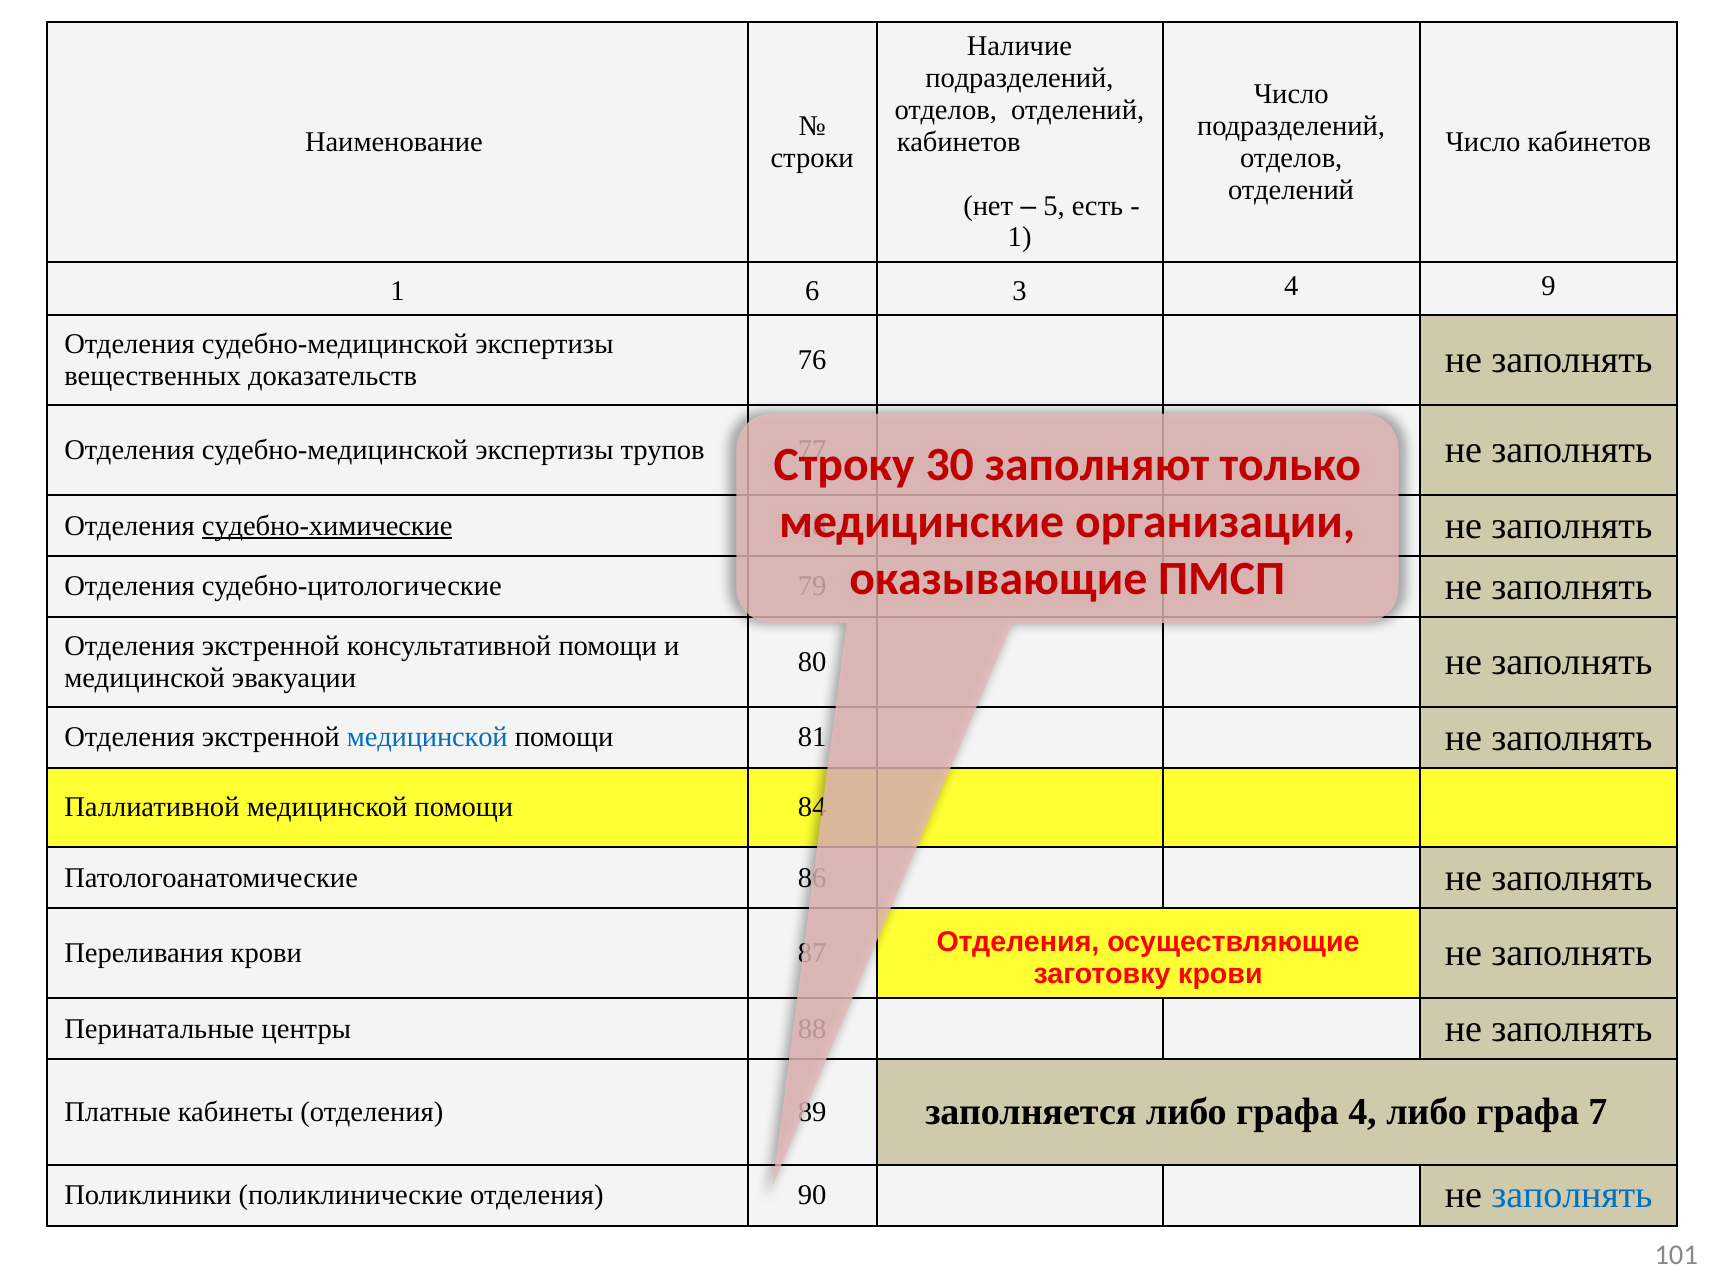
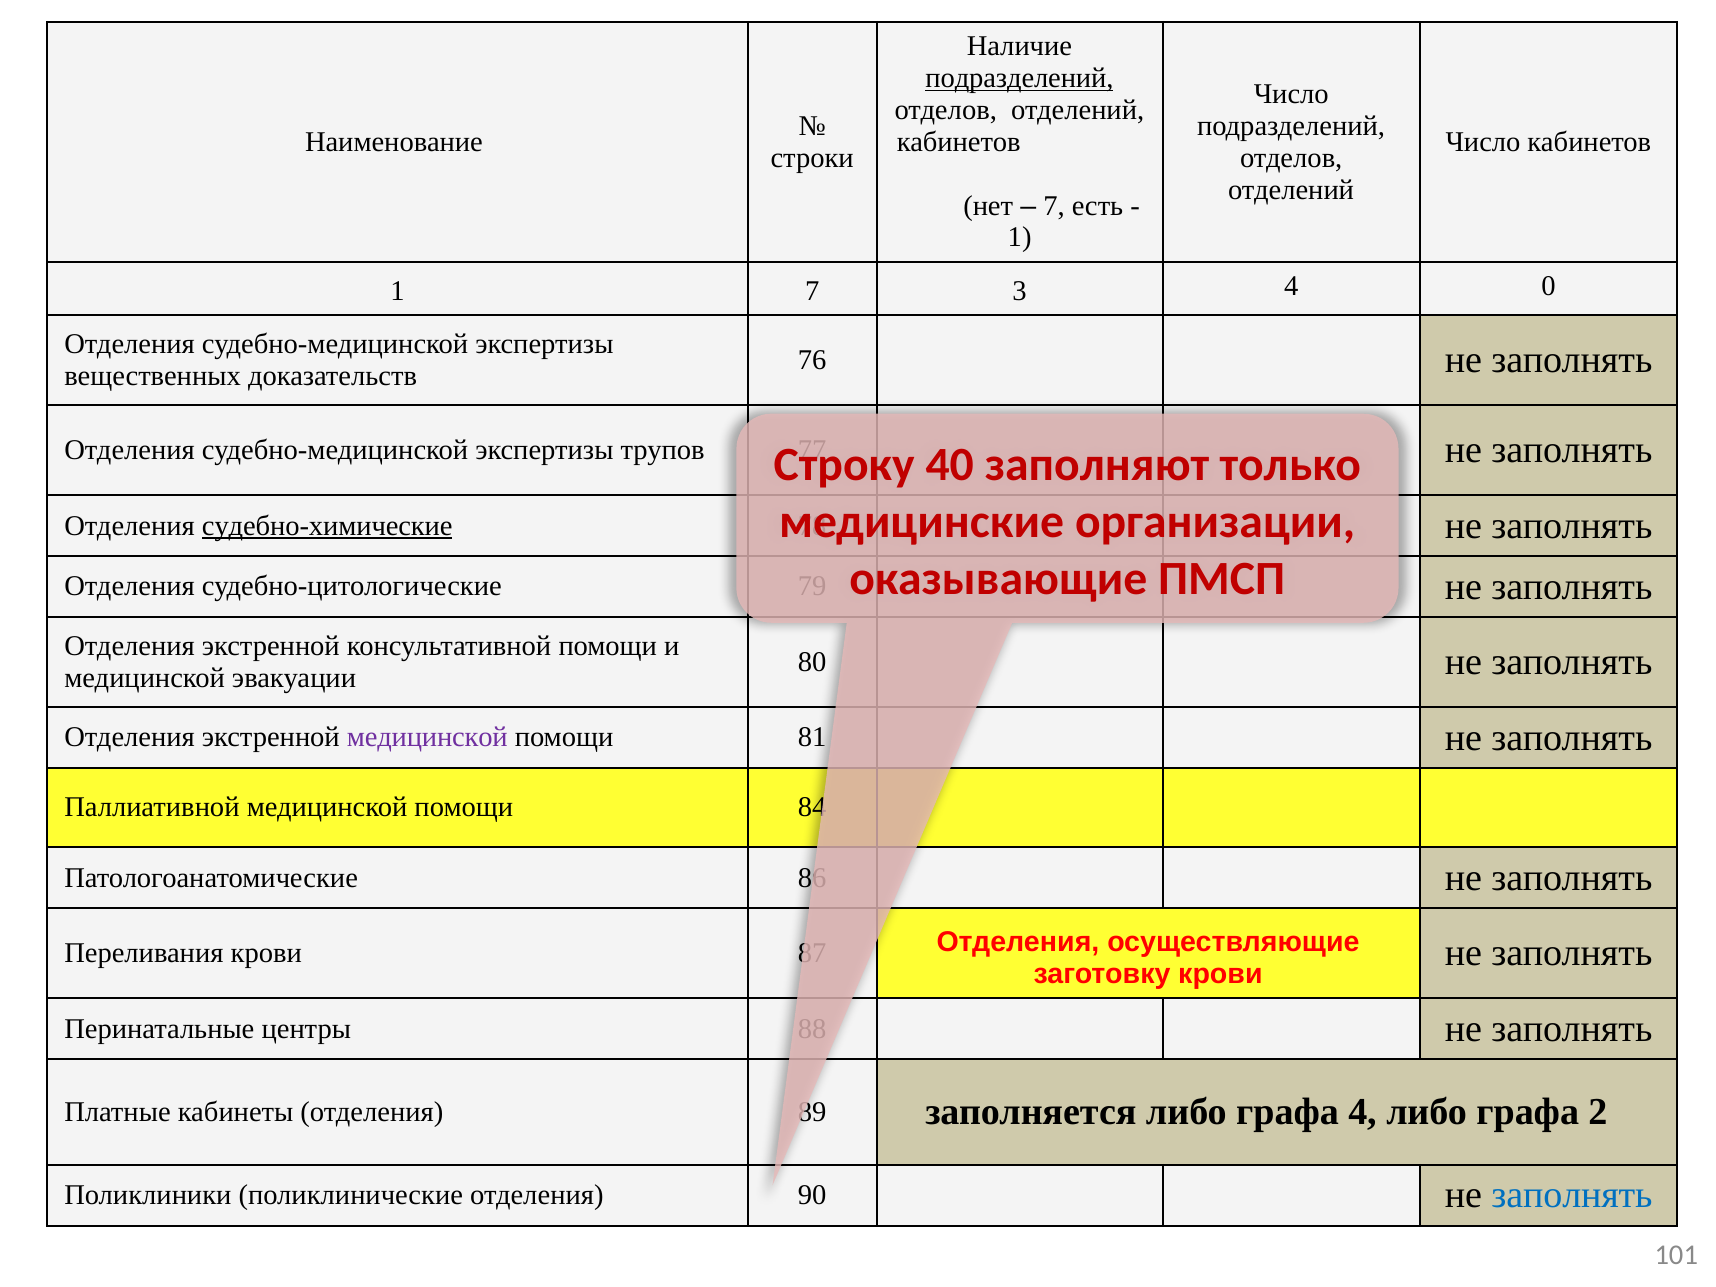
подразделений at (1019, 78) underline: none -> present
5 at (1054, 206): 5 -> 7
1 6: 6 -> 7
9: 9 -> 0
30: 30 -> 40
медицинской at (427, 737) colour: blue -> purple
7: 7 -> 2
